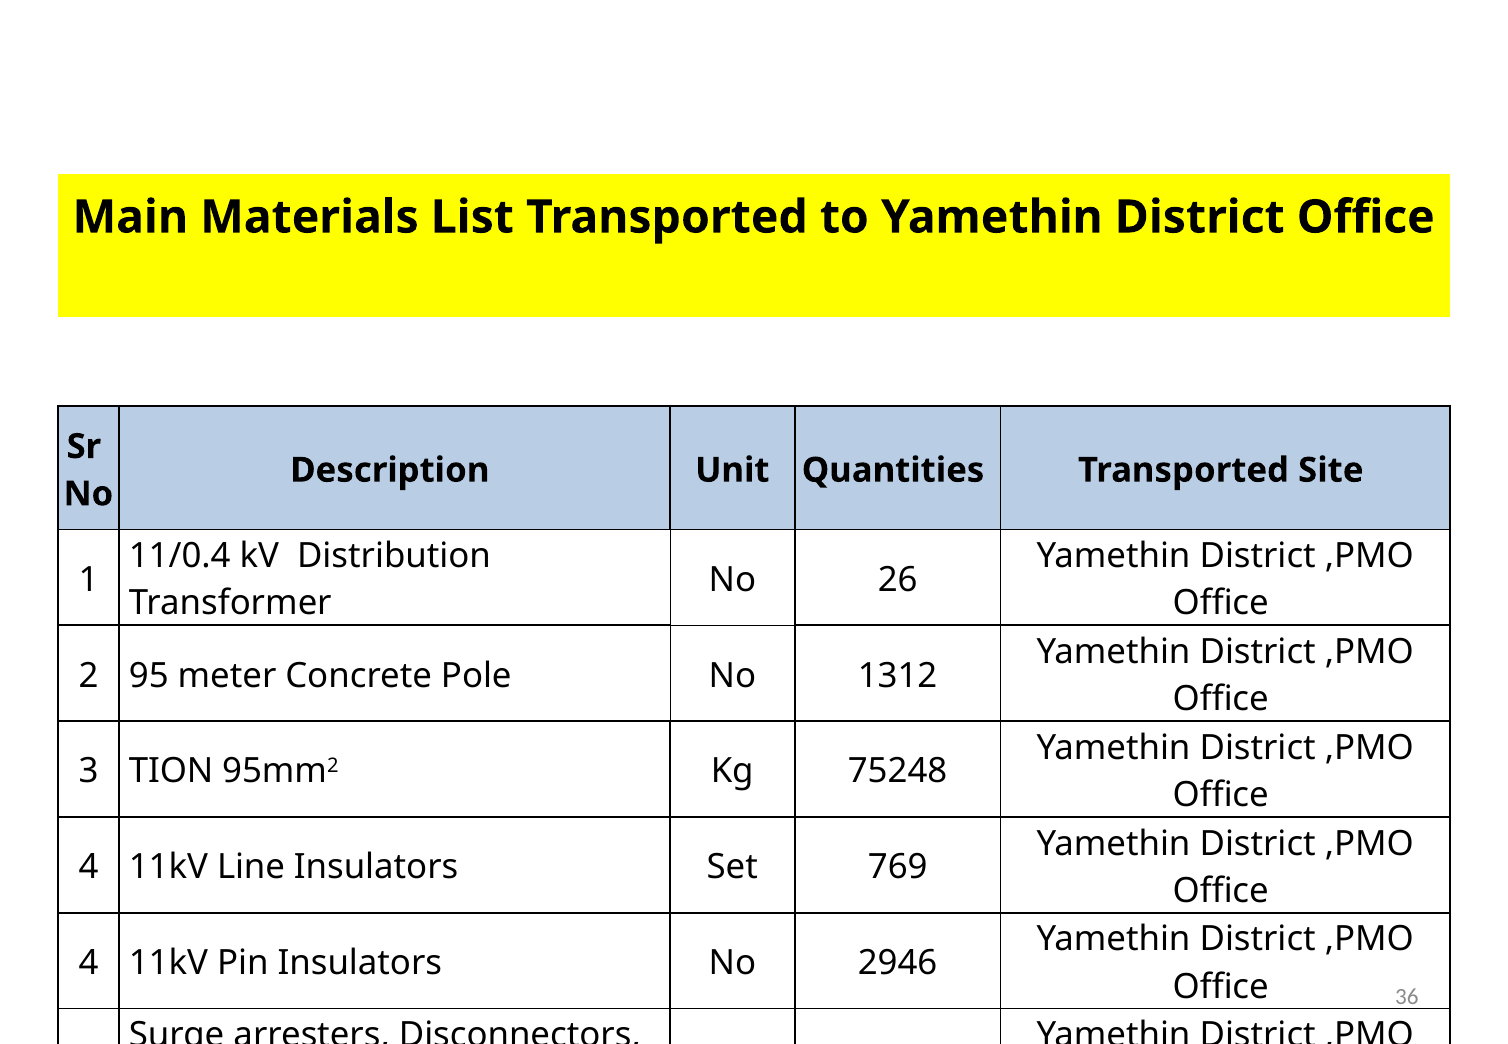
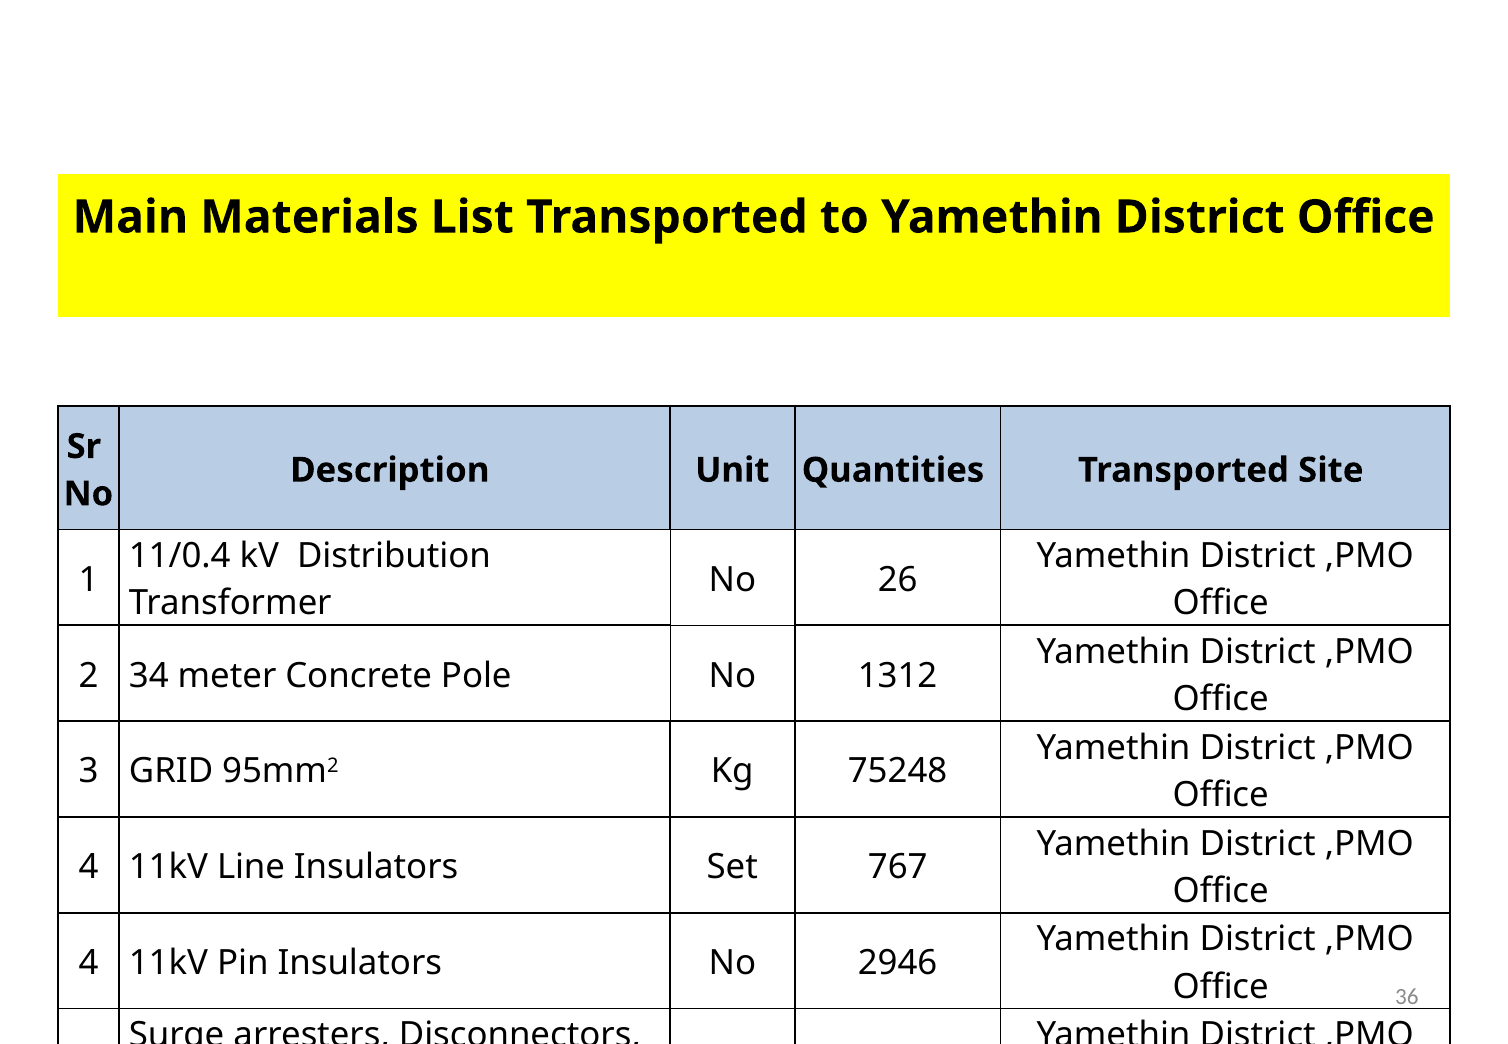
95: 95 -> 34
TION: TION -> GRID
769: 769 -> 767
